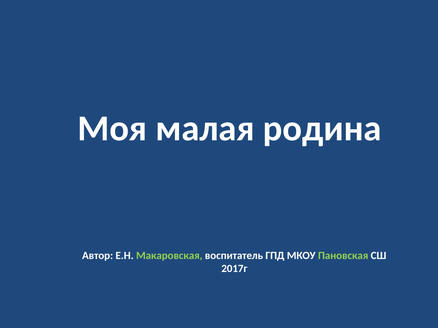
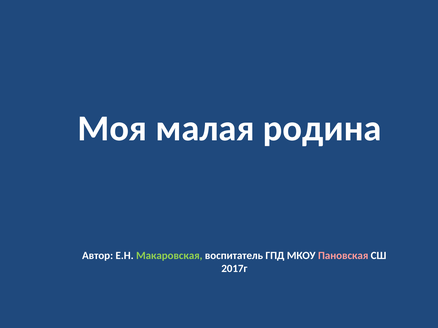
Пановская colour: light green -> pink
